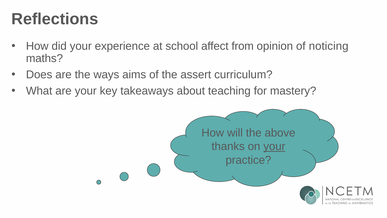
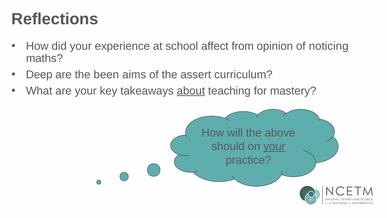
Does: Does -> Deep
ways: ways -> been
about underline: none -> present
thanks: thanks -> should
